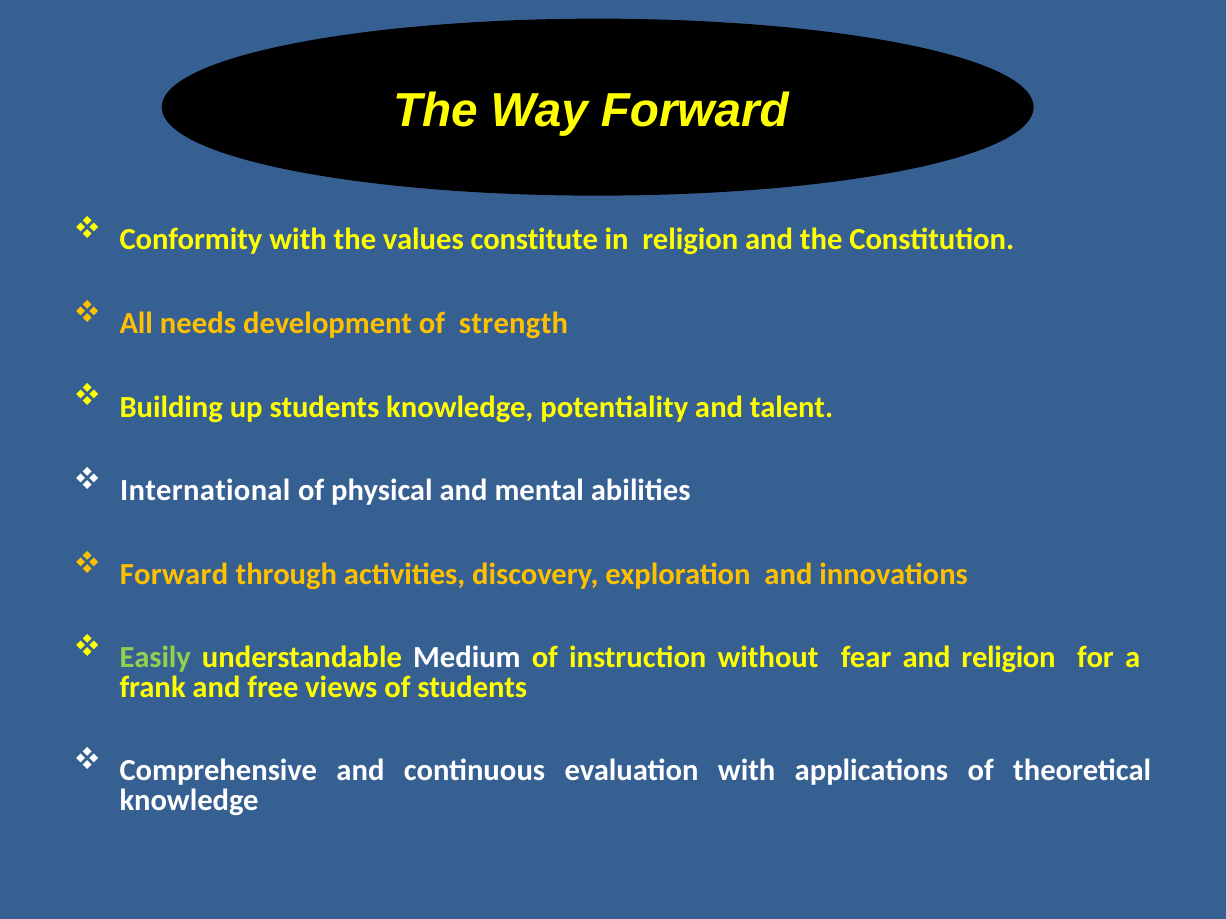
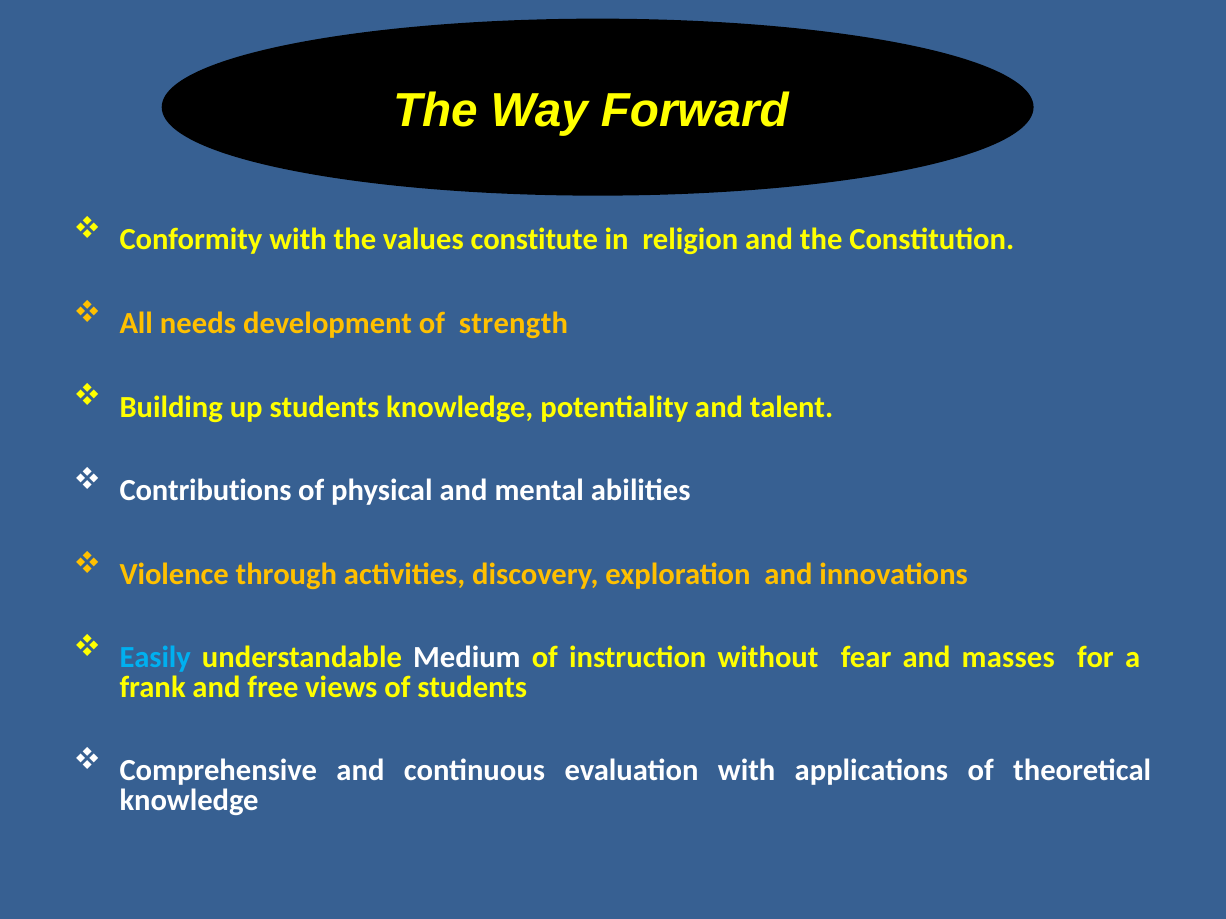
International: International -> Contributions
Forward at (174, 574): Forward -> Violence
Easily colour: light green -> light blue
and religion: religion -> masses
